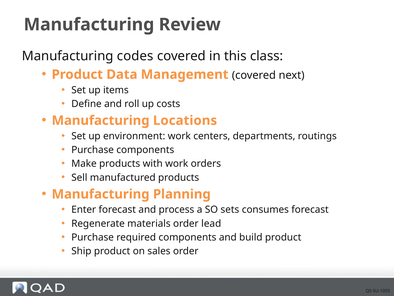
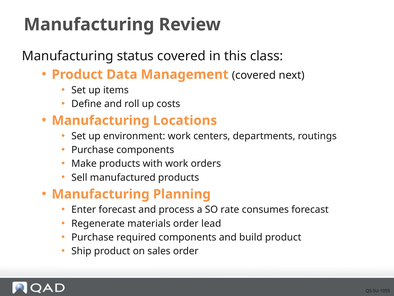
codes: codes -> status
sets: sets -> rate
